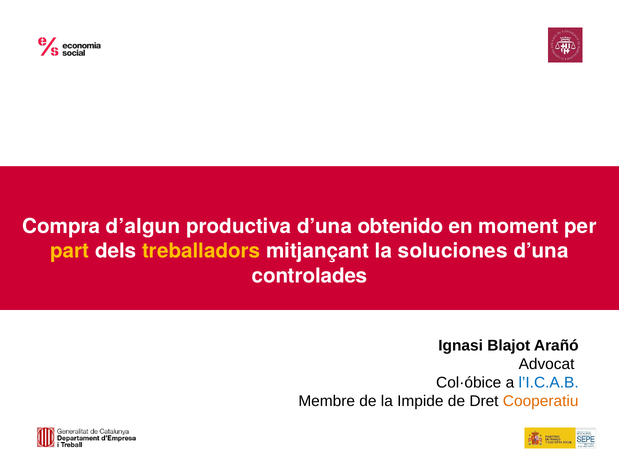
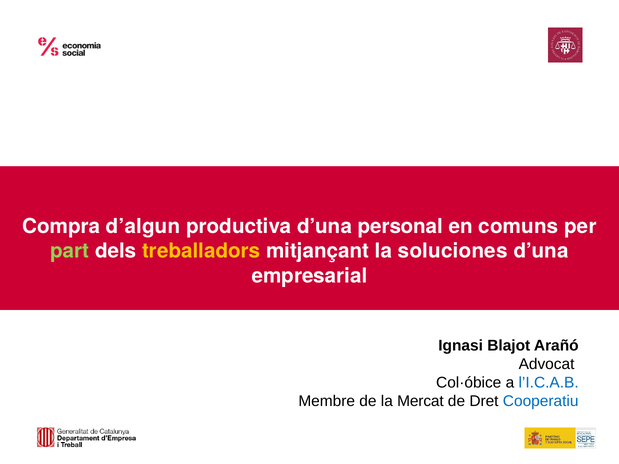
obtenido: obtenido -> personal
moment: moment -> comuns
part colour: yellow -> light green
controlades: controlades -> empresarial
Impide: Impide -> Mercat
Cooperatiu colour: orange -> blue
